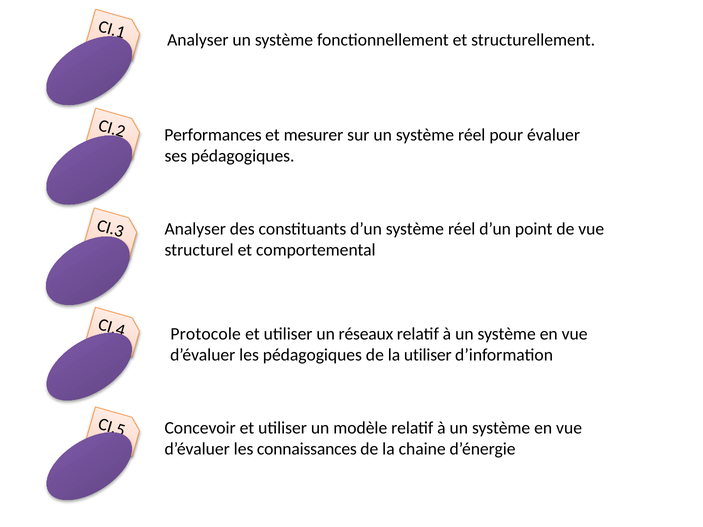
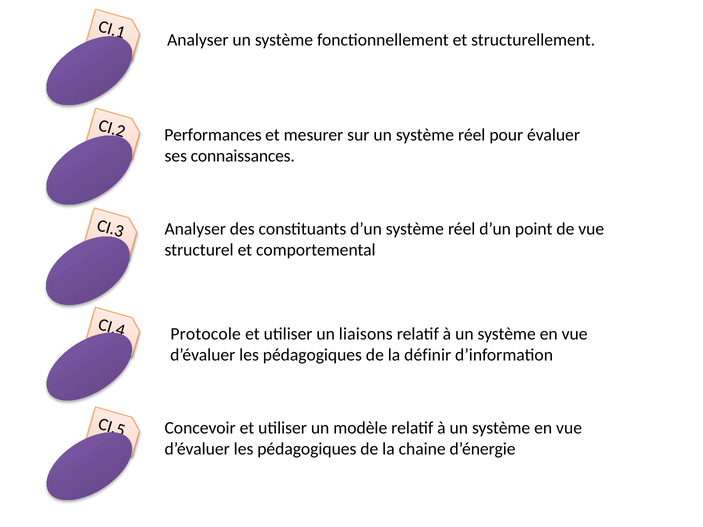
ses pédagogiques: pédagogiques -> connaissances
réseaux: réseaux -> liaisons
la utiliser: utiliser -> définir
connaissances at (307, 449): connaissances -> pédagogiques
